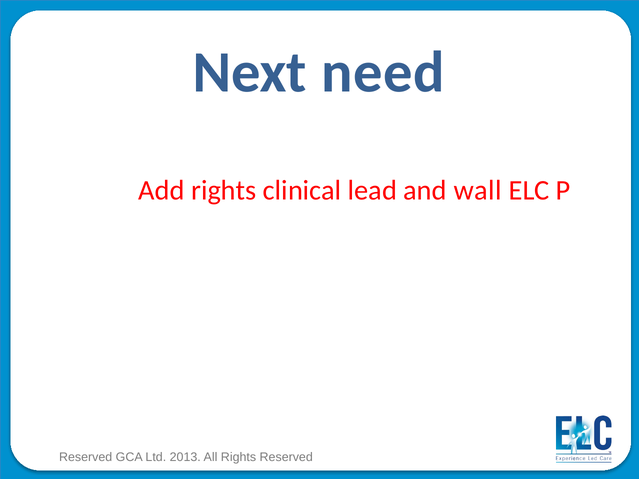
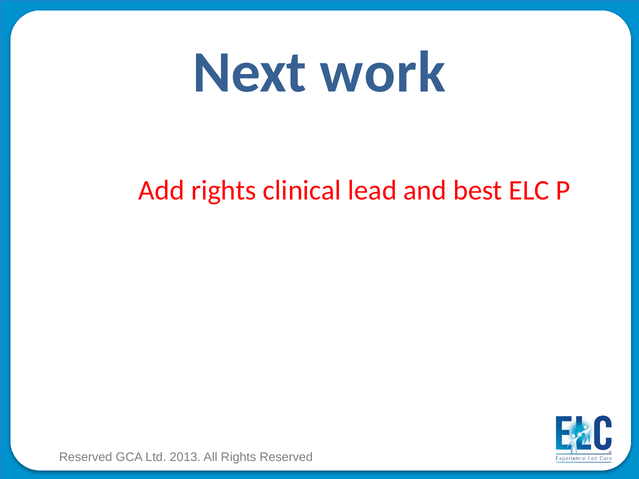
need: need -> work
wall: wall -> best
